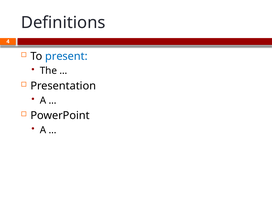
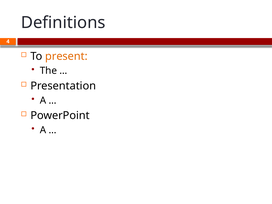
present colour: blue -> orange
